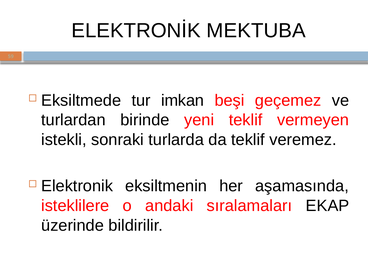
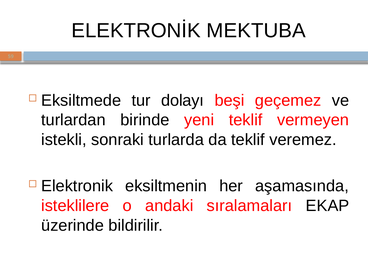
imkan: imkan -> dolayı
